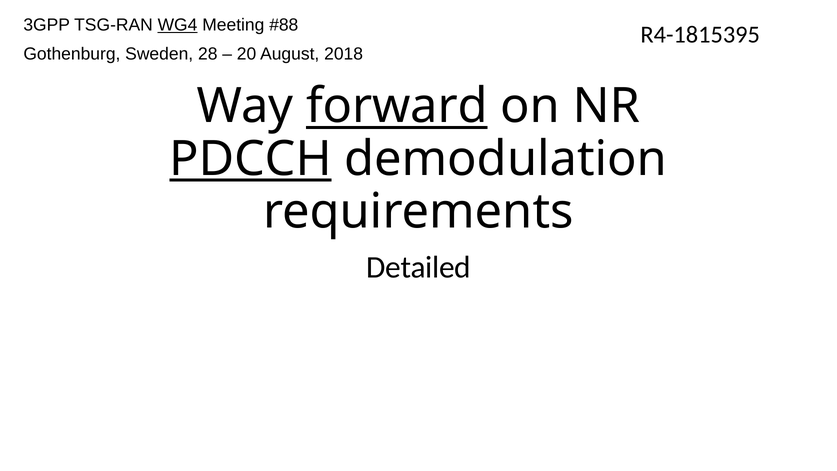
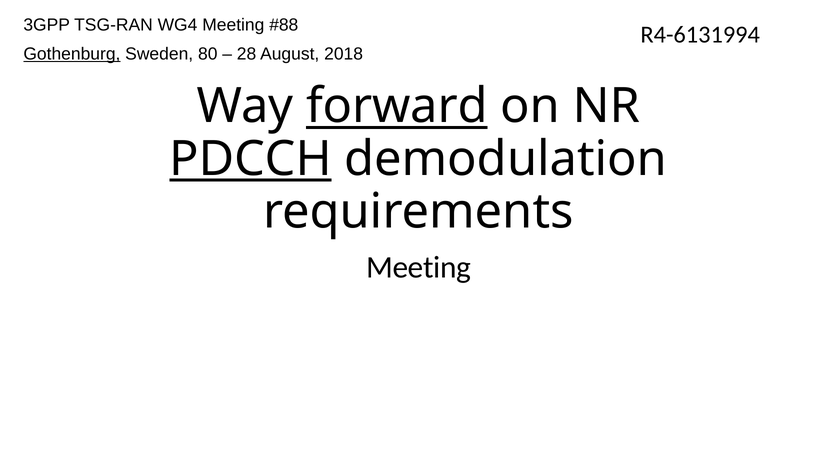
WG4 underline: present -> none
R4-1815395: R4-1815395 -> R4-6131994
Gothenburg underline: none -> present
28: 28 -> 80
20: 20 -> 28
Detailed at (419, 267): Detailed -> Meeting
